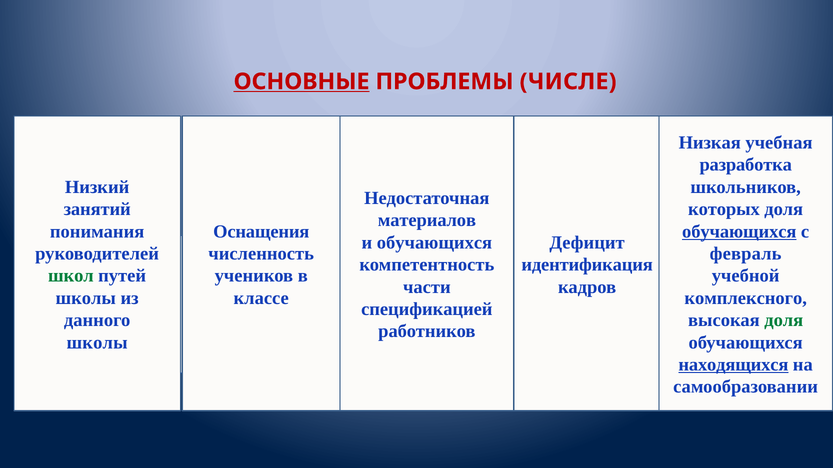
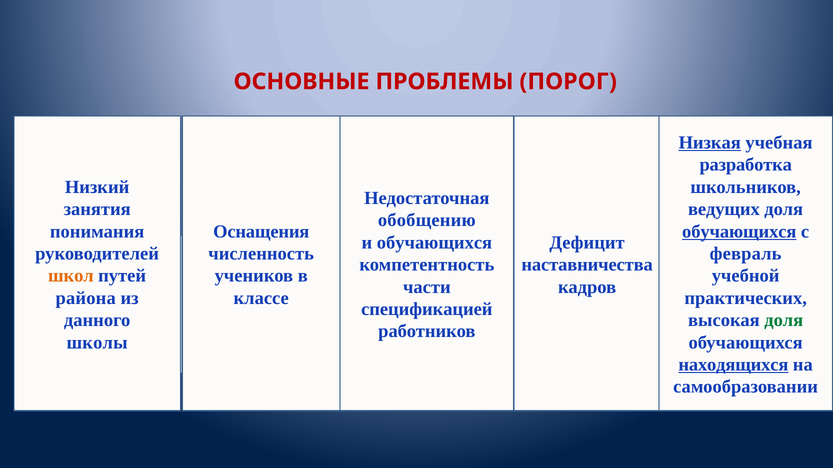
ОСНОВНЫЕ underline: present -> none
ЧИСЛЕ: ЧИСЛЕ -> ПОРОГ
Низкая underline: none -> present
занятий: занятий -> занятия
которых: которых -> ведущих
материалов: материалов -> обобщению
идентификация: идентификация -> наставничества
школ colour: green -> orange
школы at (86, 298): школы -> района
комплексного: комплексного -> практических
